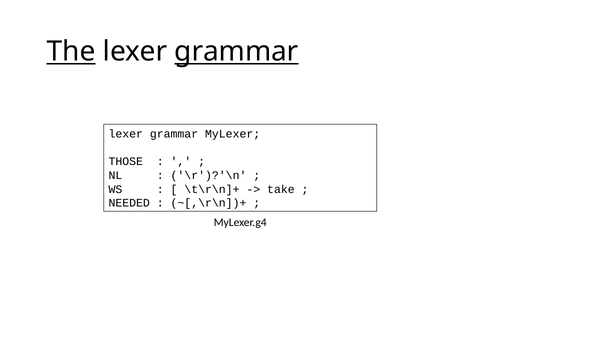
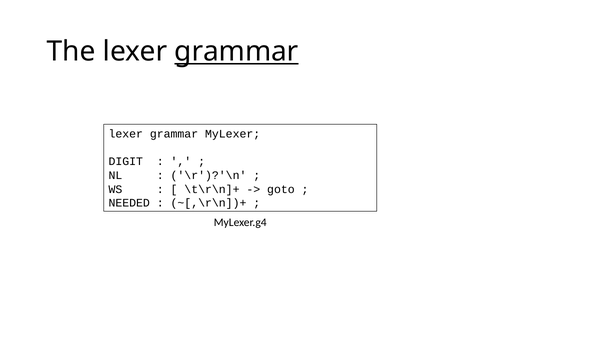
The underline: present -> none
THOSE: THOSE -> DIGIT
take: take -> goto
